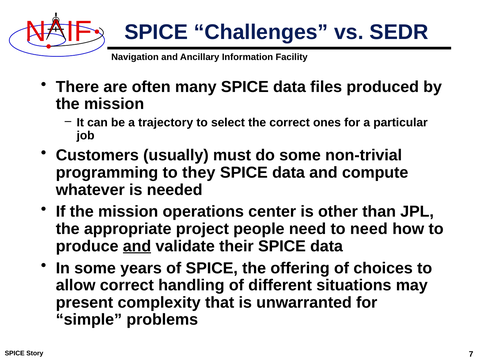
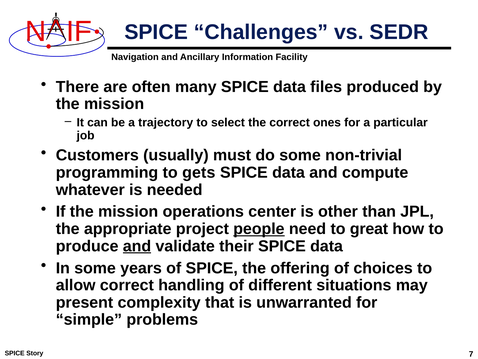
they: they -> gets
people underline: none -> present
to need: need -> great
